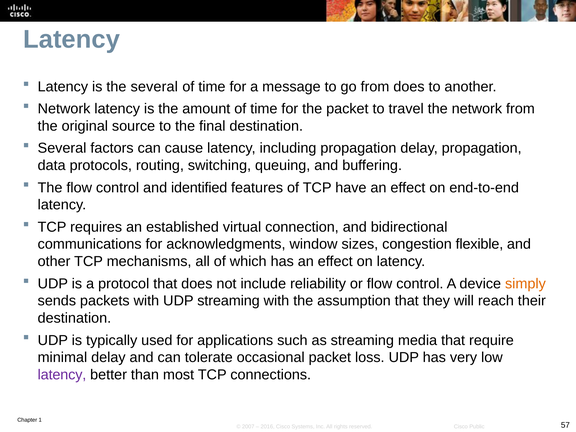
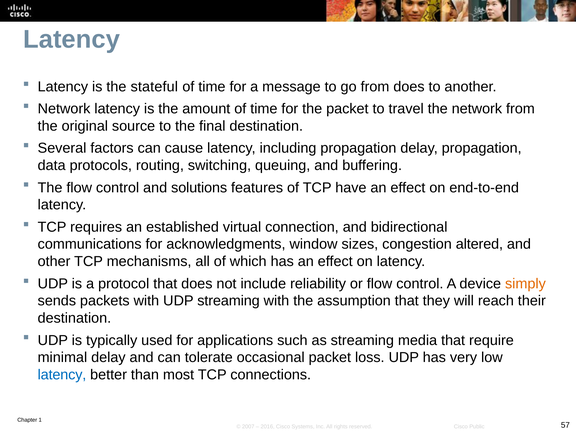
the several: several -> stateful
identified: identified -> solutions
flexible: flexible -> altered
latency at (62, 375) colour: purple -> blue
